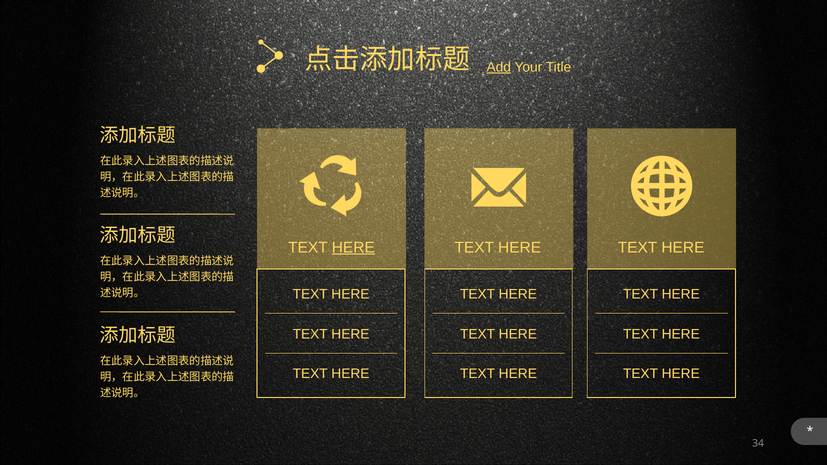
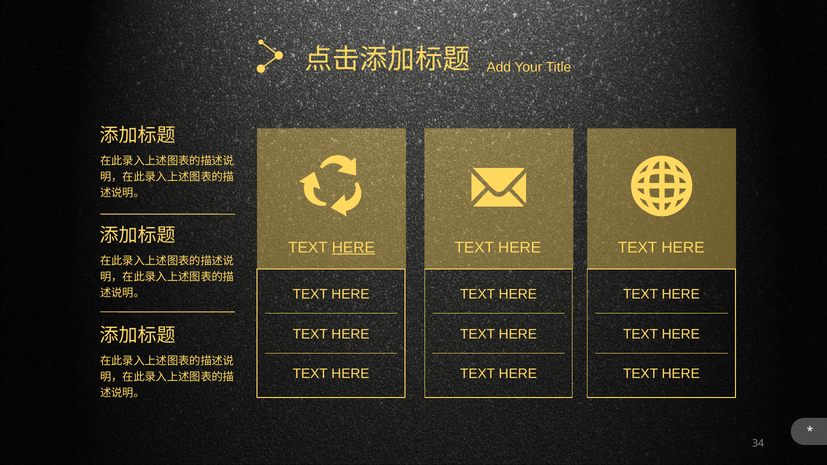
Add underline: present -> none
